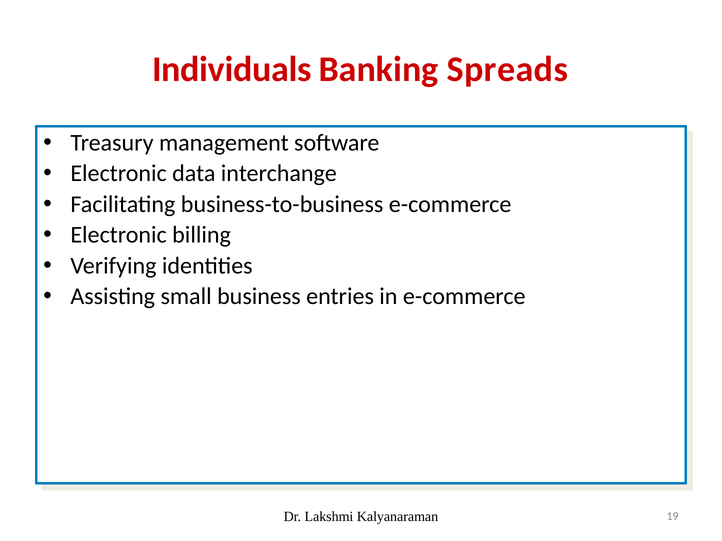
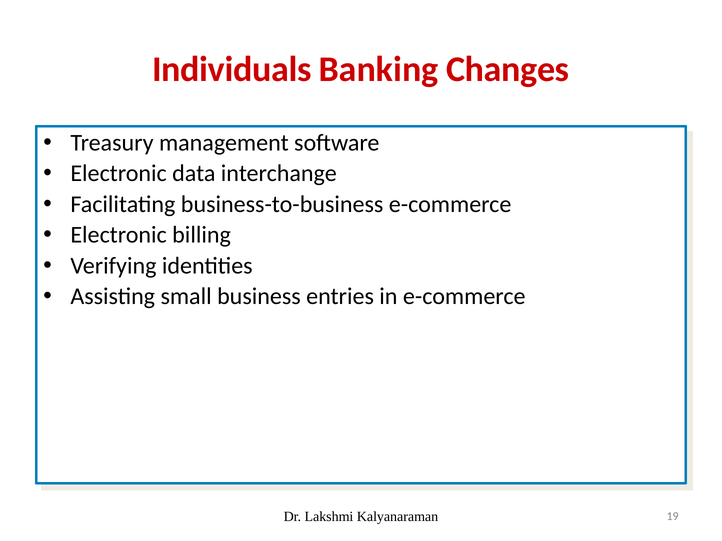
Spreads: Spreads -> Changes
